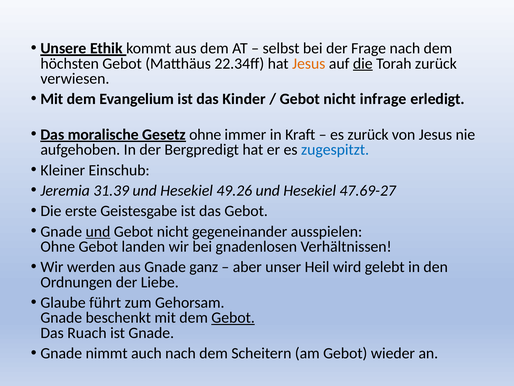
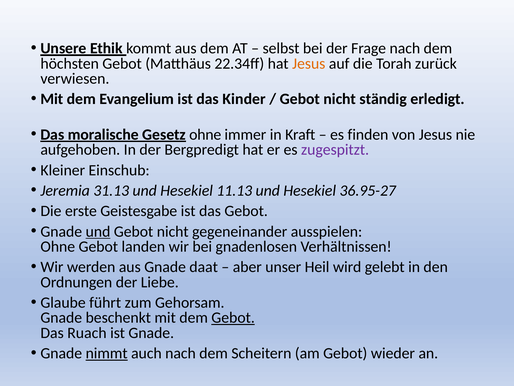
die at (363, 63) underline: present -> none
infrage: infrage -> ständig
es zurück: zurück -> finden
zugespitzt colour: blue -> purple
31.39: 31.39 -> 31.13
49.26: 49.26 -> 11.13
47.69-27: 47.69-27 -> 36.95-27
ganz: ganz -> daat
nimmt underline: none -> present
